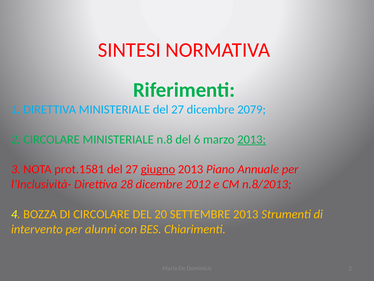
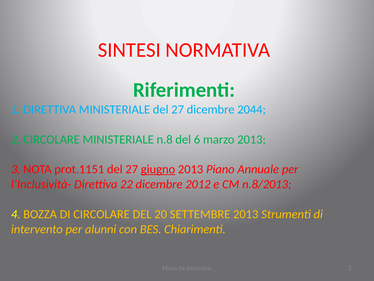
2079: 2079 -> 2044
2013 at (252, 139) underline: present -> none
prot.1581: prot.1581 -> prot.1151
28: 28 -> 22
